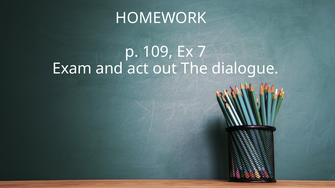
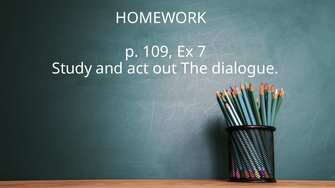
Exam: Exam -> Study
